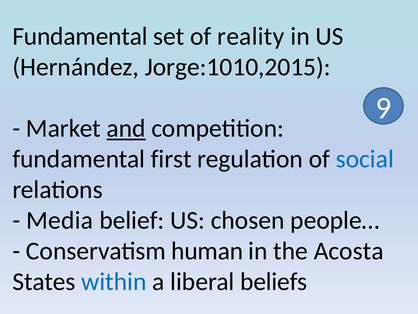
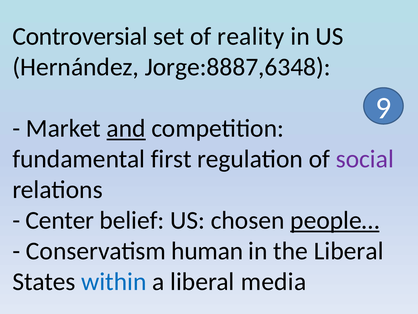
Fundamental at (80, 36): Fundamental -> Controversial
Jorge:1010,2015: Jorge:1010,2015 -> Jorge:8887,6348
social colour: blue -> purple
Media: Media -> Center
people… underline: none -> present
the Acosta: Acosta -> Liberal
beliefs: beliefs -> media
